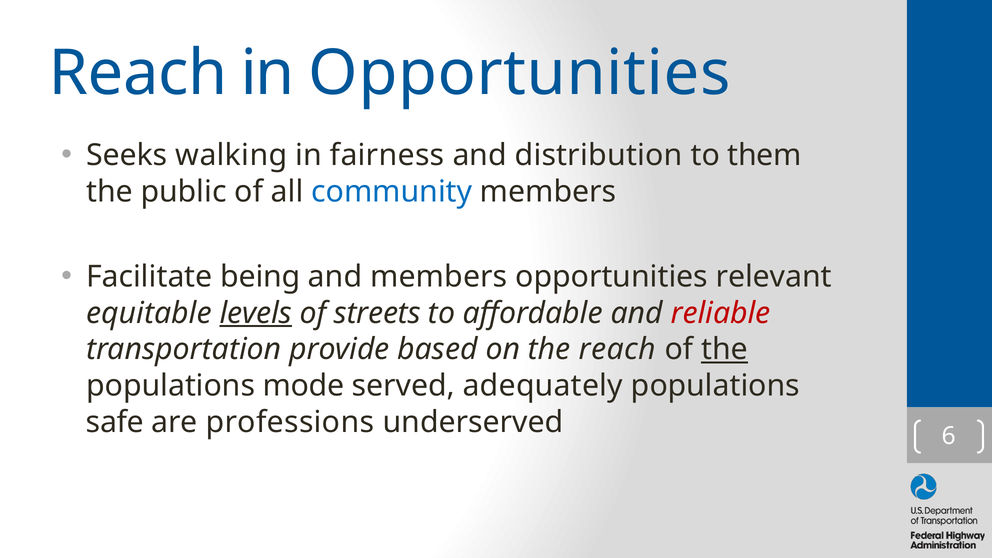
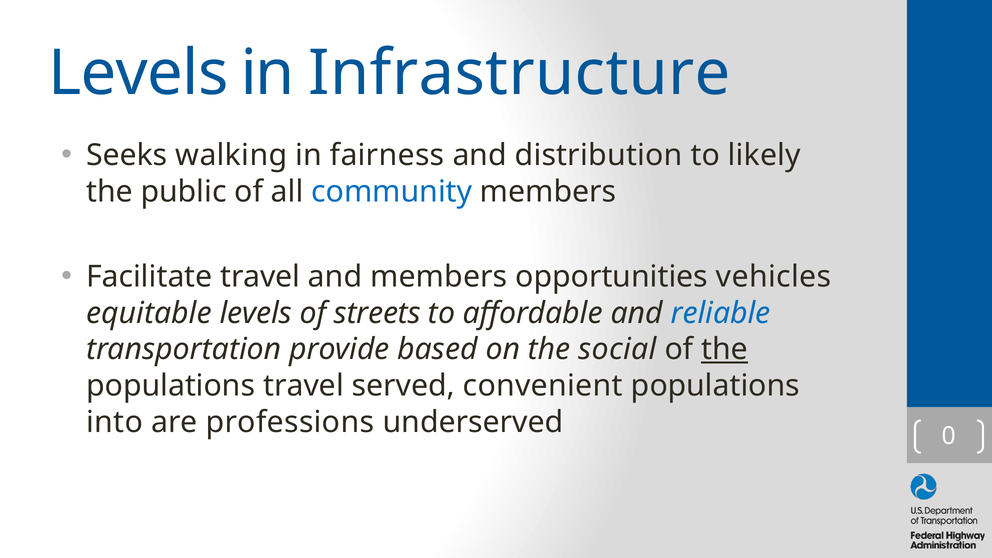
Reach at (138, 73): Reach -> Levels
in Opportunities: Opportunities -> Infrastructure
them: them -> likely
Facilitate being: being -> travel
relevant: relevant -> vehicles
levels at (256, 313) underline: present -> none
reliable colour: red -> blue
the reach: reach -> social
populations mode: mode -> travel
adequately: adequately -> convenient
safe: safe -> into
6: 6 -> 0
